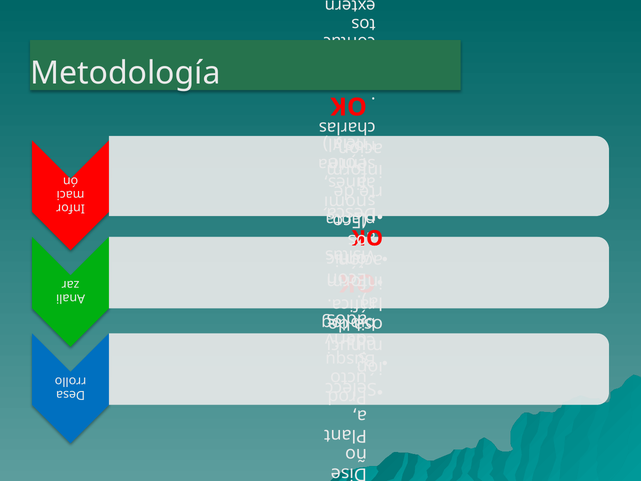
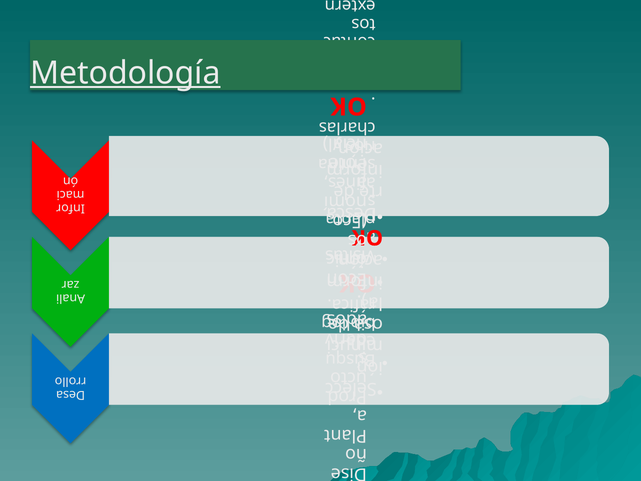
Metodología underline: none -> present
